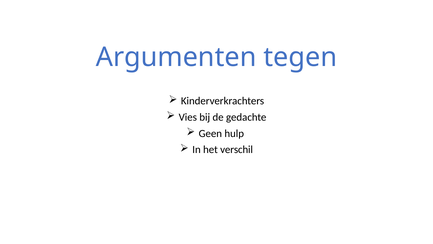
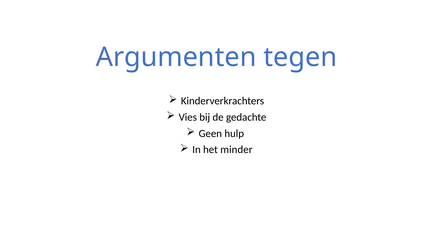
verschil: verschil -> minder
